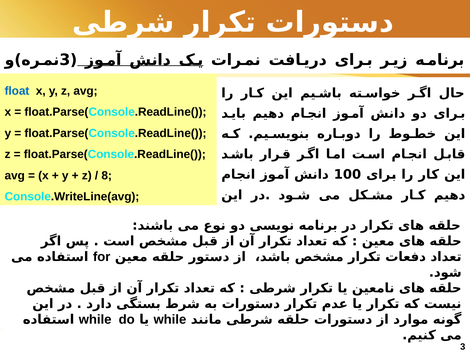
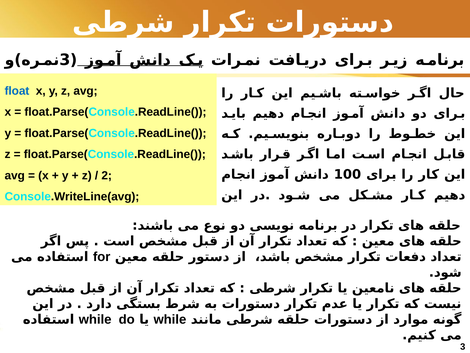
8: 8 -> 2
